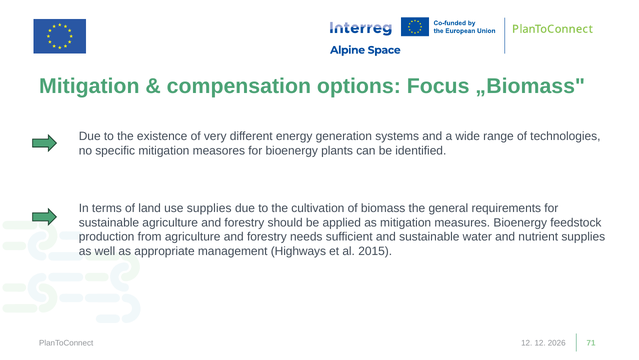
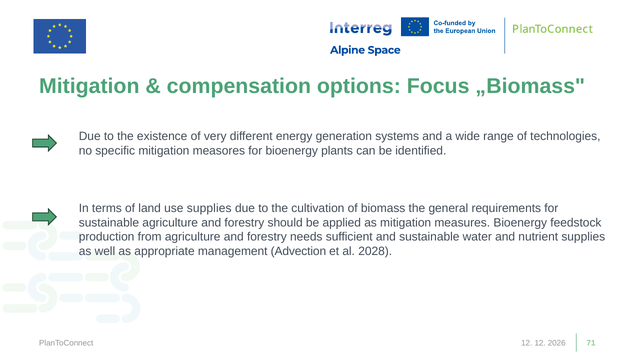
Highways: Highways -> Advection
2015: 2015 -> 2028
